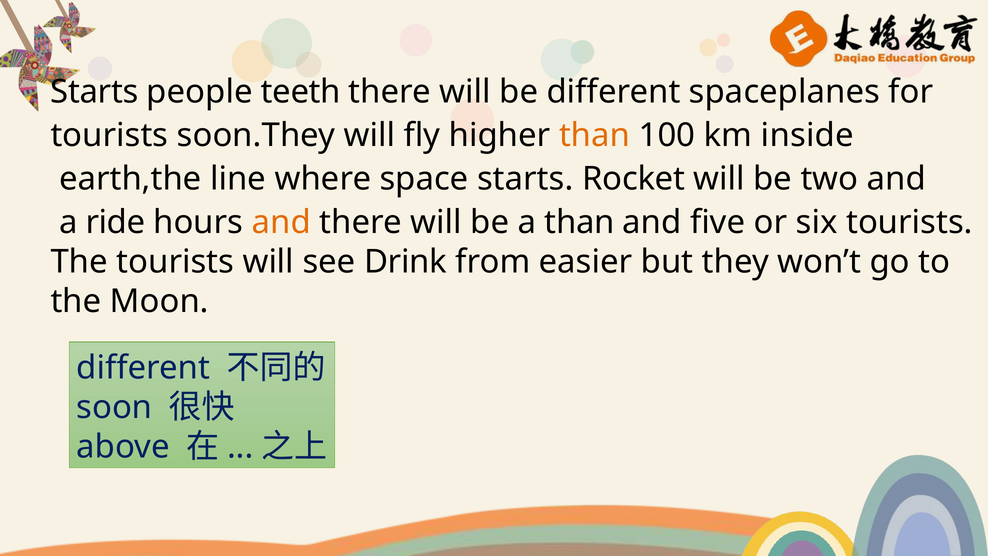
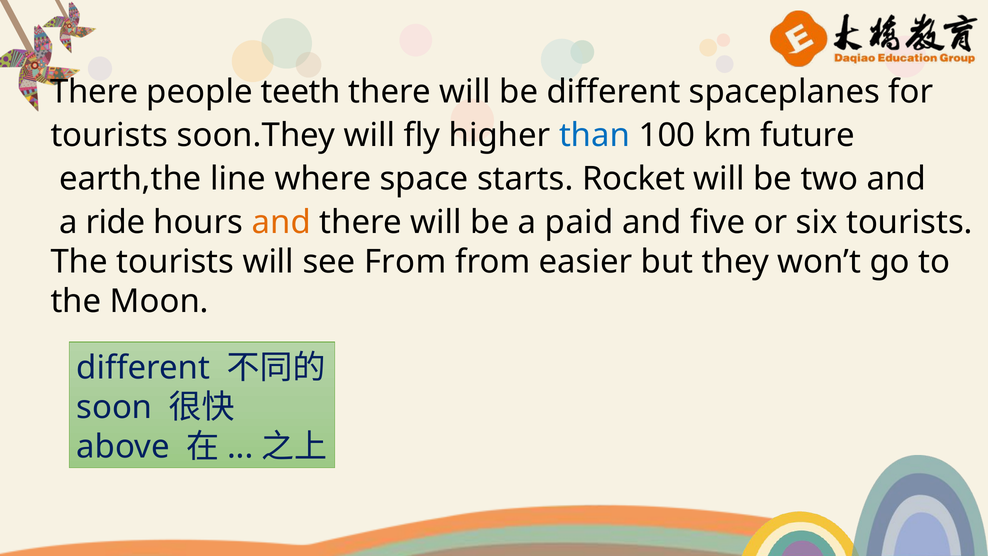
Starts at (94, 92): Starts -> There
than at (595, 135) colour: orange -> blue
inside: inside -> future
a than: than -> paid
see Drink: Drink -> From
